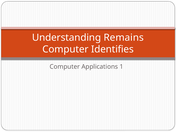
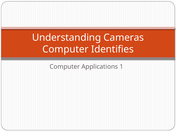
Remains: Remains -> Cameras
